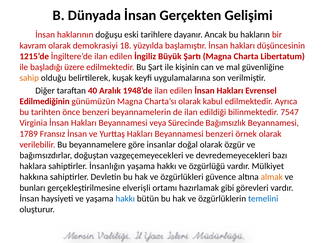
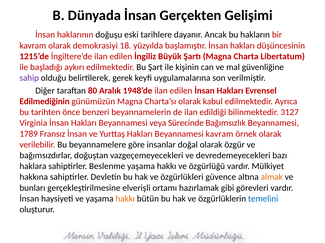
üzere: üzere -> aykırı
sahip colour: orange -> purple
kuşak: kuşak -> gerek
40: 40 -> 80
7547: 7547 -> 3127
Beyannamesi benzeri: benzeri -> kavram
İnsanlığın: İnsanlığın -> Beslenme
hakkı at (125, 199) colour: blue -> orange
